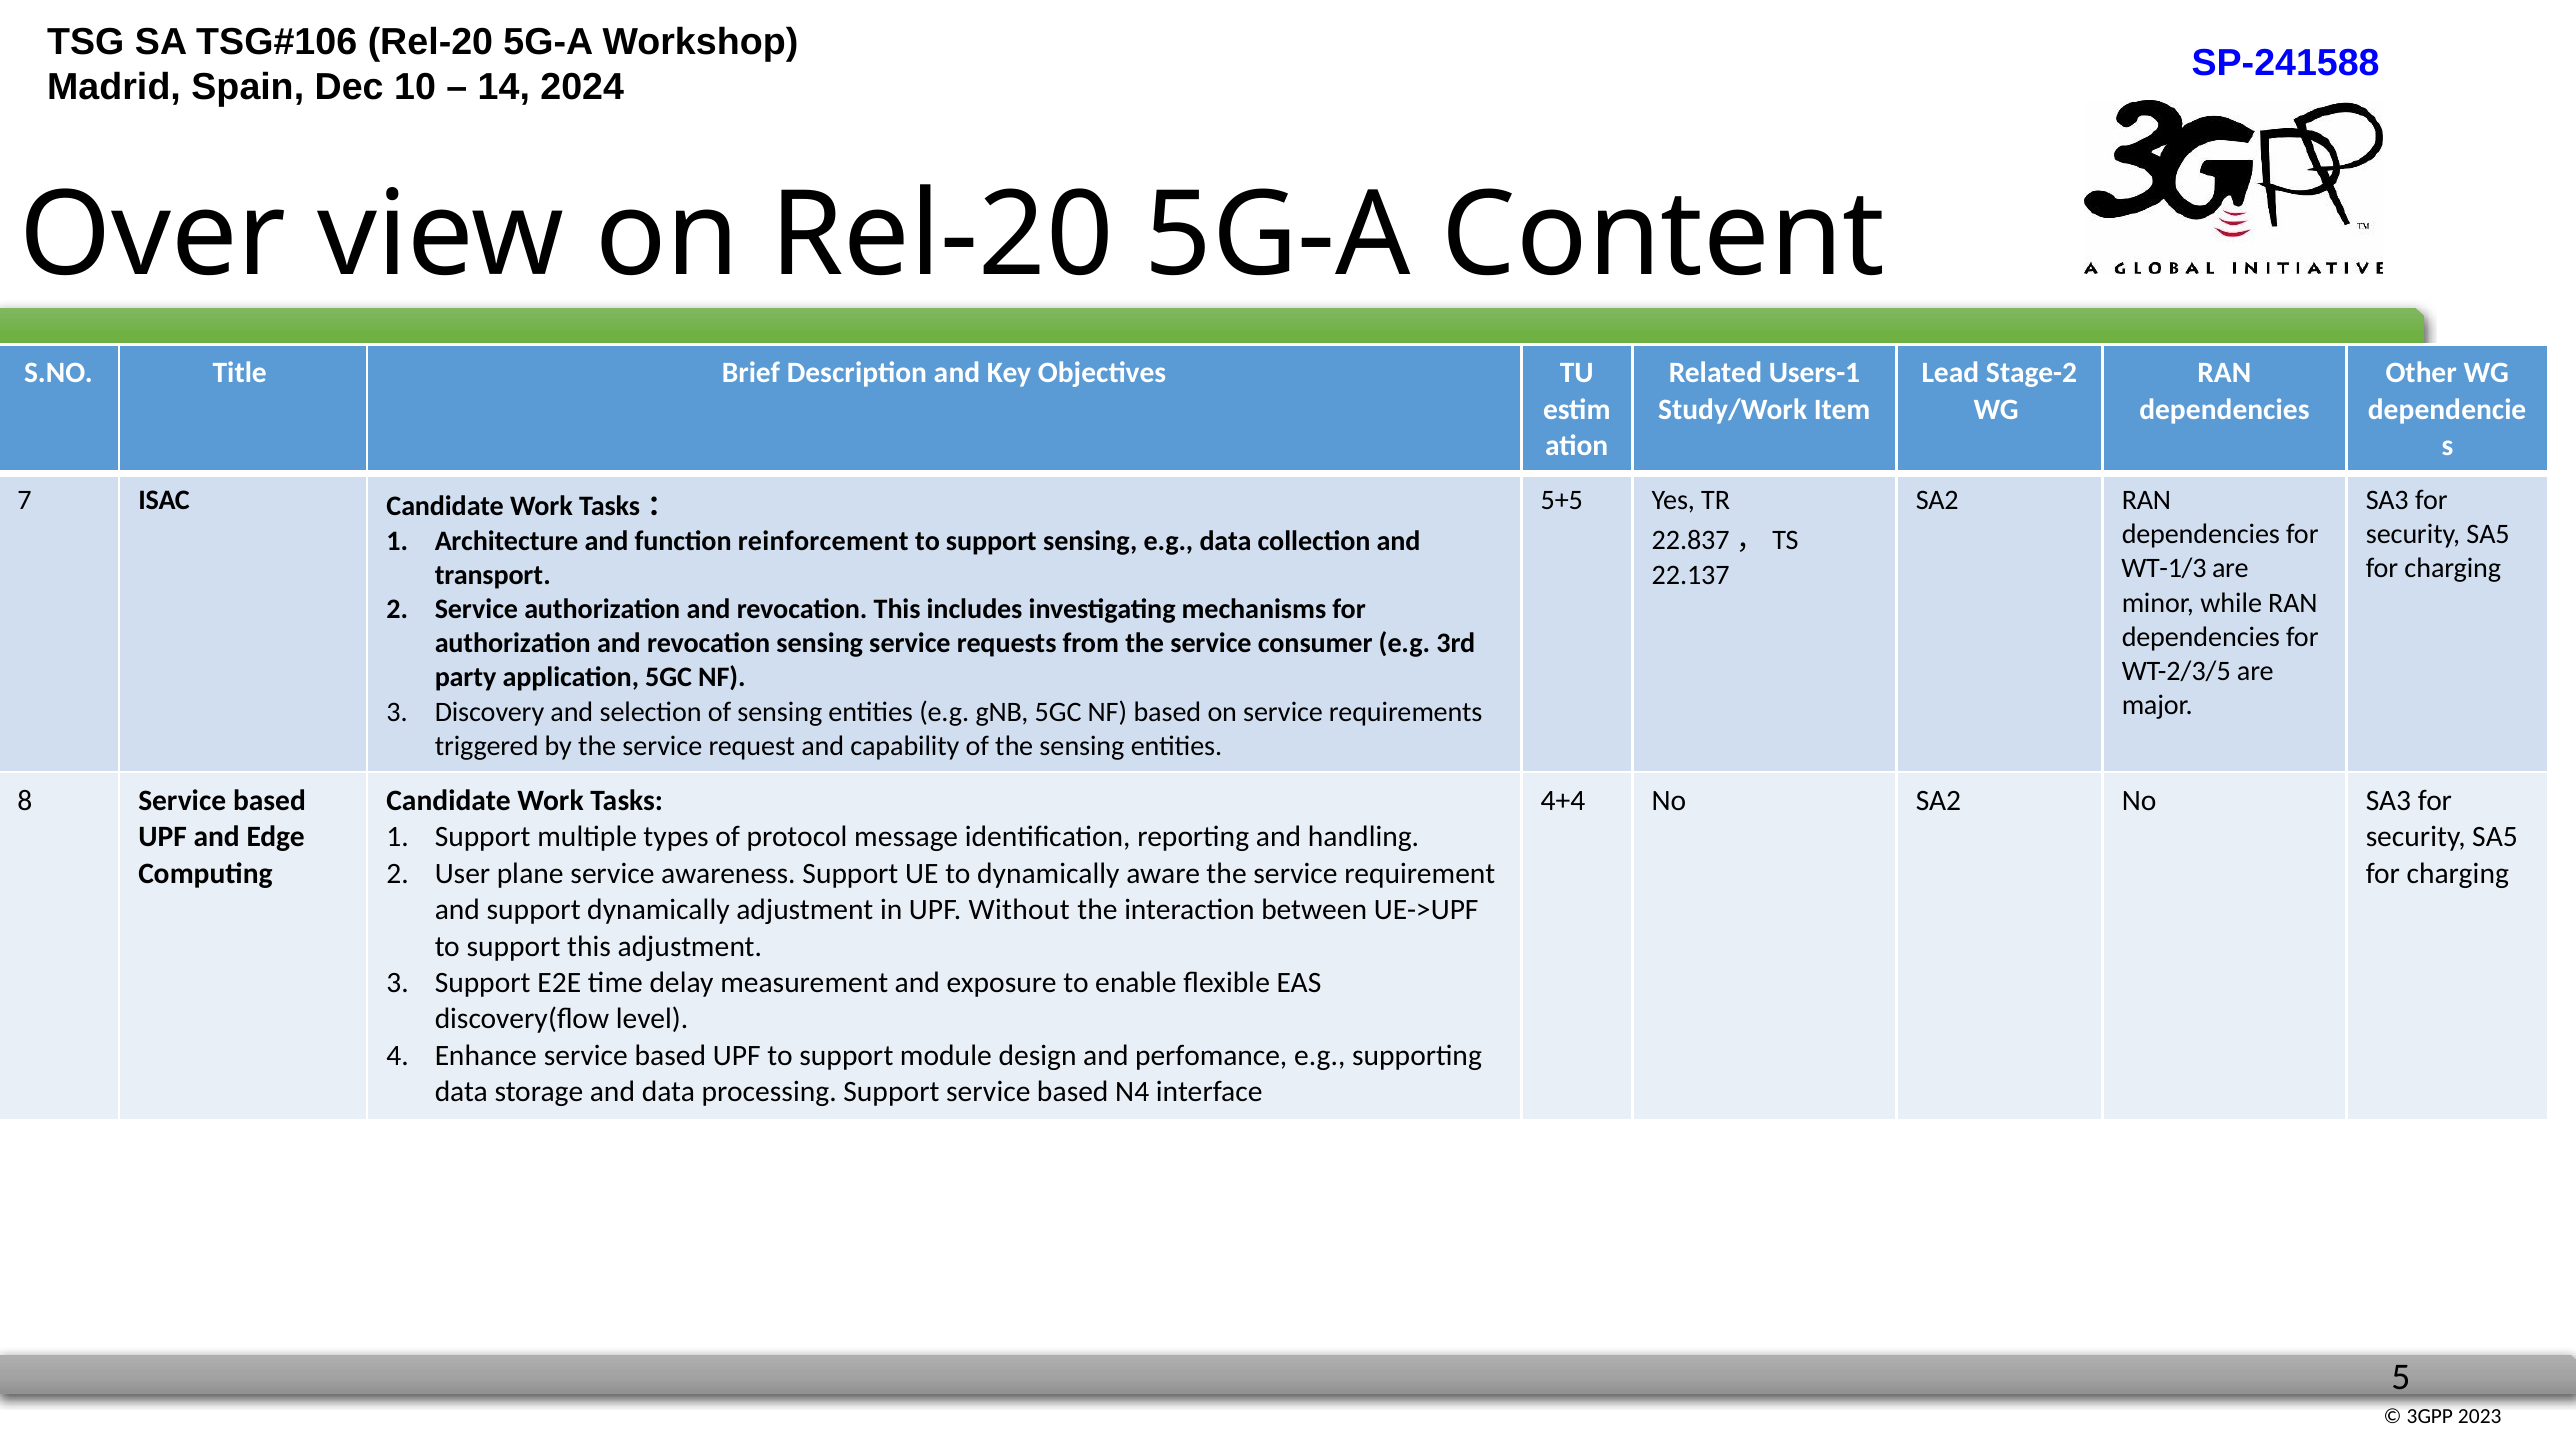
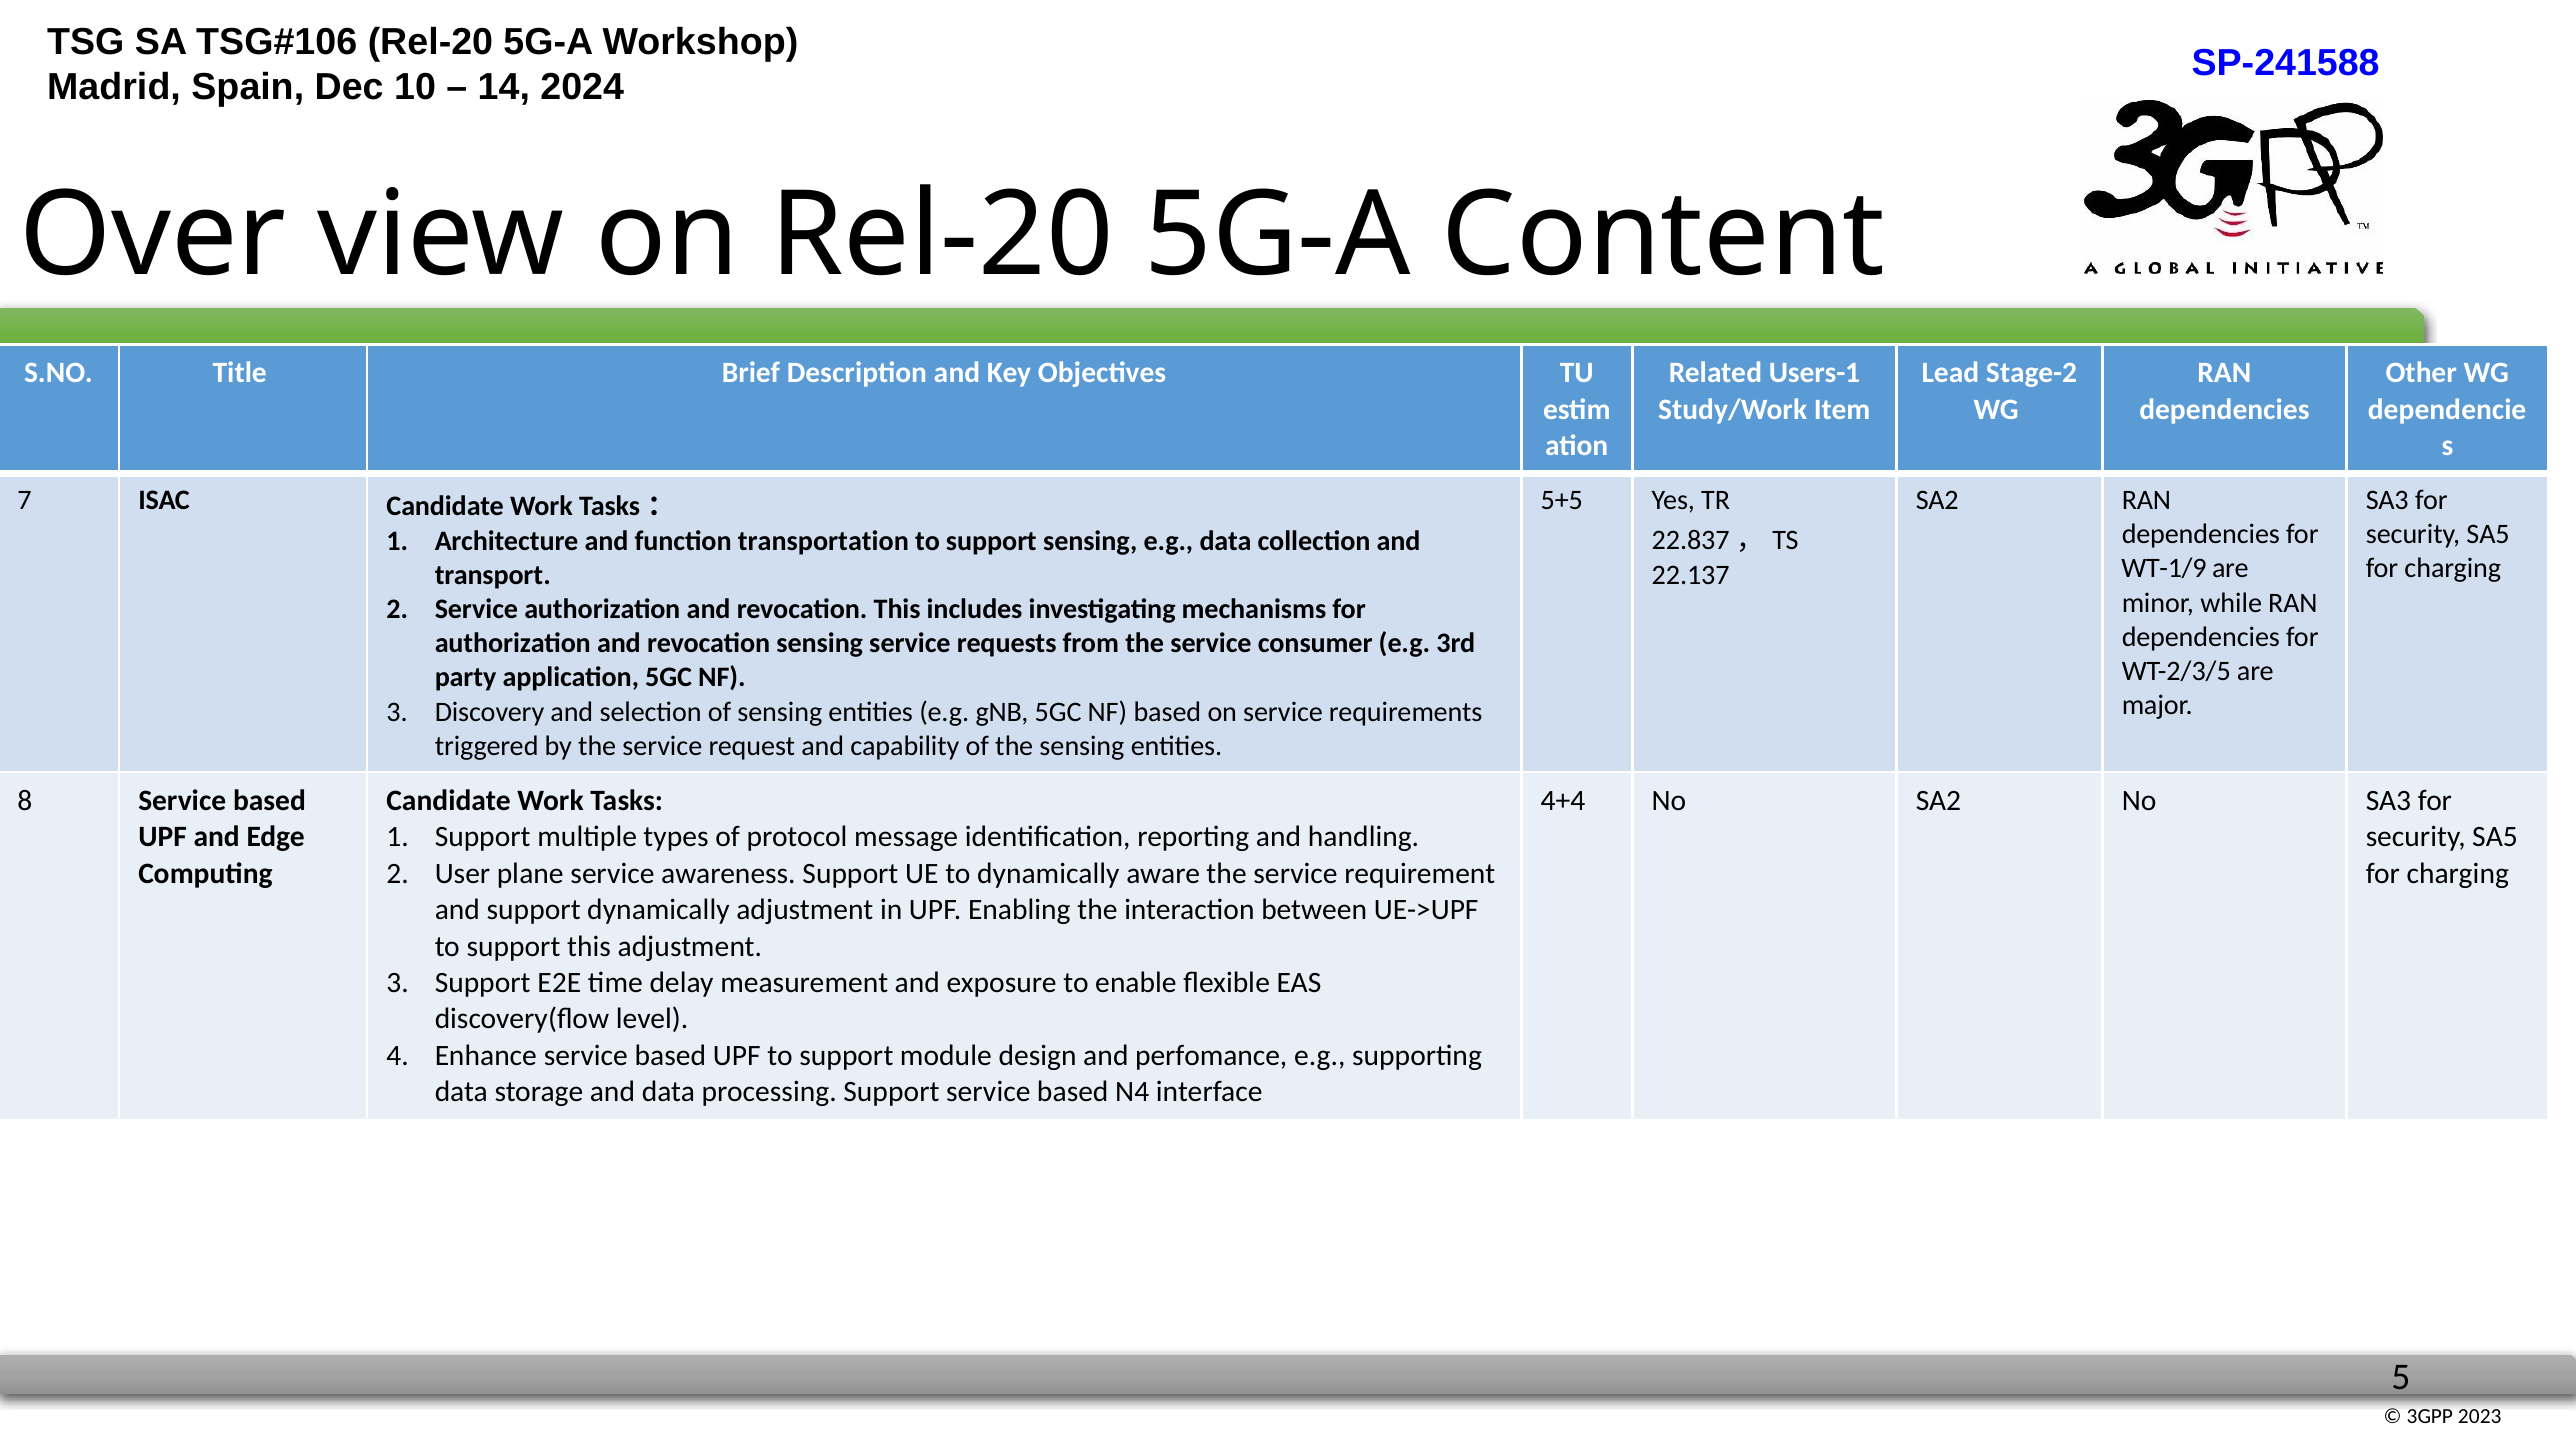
reinforcement: reinforcement -> transportation
WT-1/3: WT-1/3 -> WT-1/9
Without: Without -> Enabling
